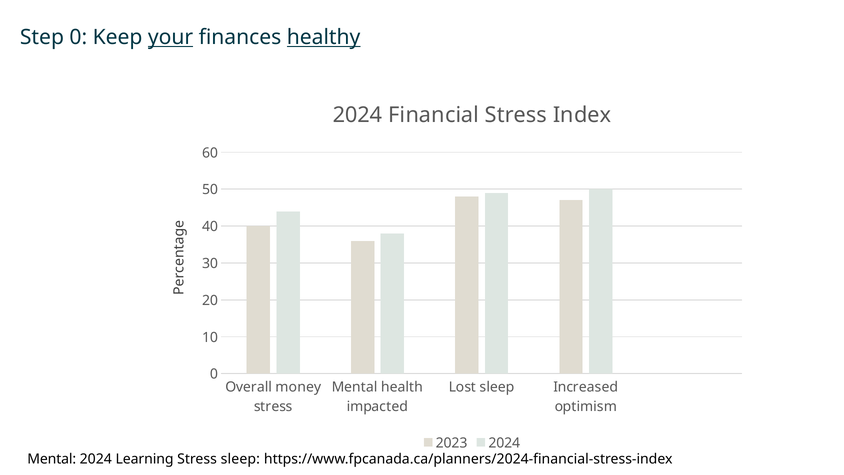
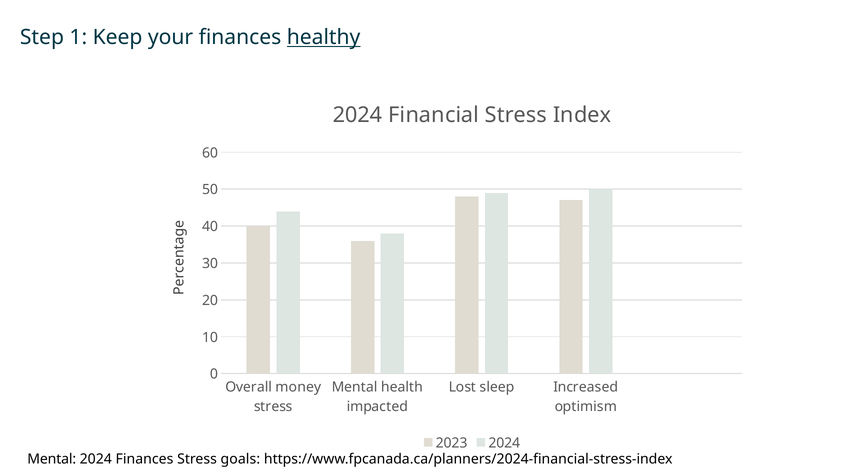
Step 0: 0 -> 1
your underline: present -> none
2024 Learning: Learning -> Finances
Stress sleep: sleep -> goals
